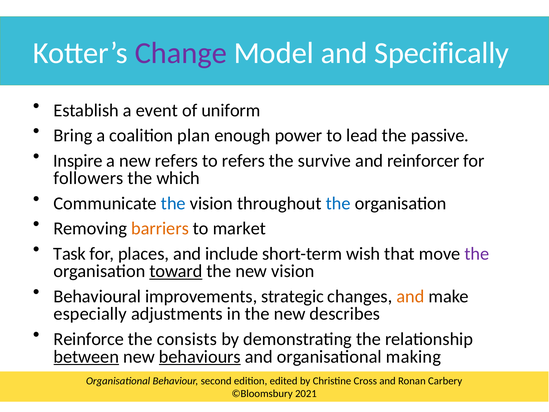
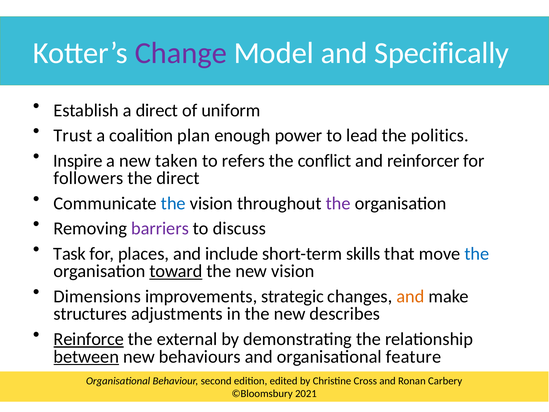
a event: event -> direct
Bring: Bring -> Trust
passive: passive -> politics
new refers: refers -> taken
survive: survive -> conflict
the which: which -> direct
the at (338, 203) colour: blue -> purple
barriers colour: orange -> purple
market: market -> discuss
wish: wish -> skills
the at (477, 254) colour: purple -> blue
Behavioural: Behavioural -> Dimensions
especially: especially -> structures
Reinforce underline: none -> present
consists: consists -> external
behaviours underline: present -> none
making: making -> feature
